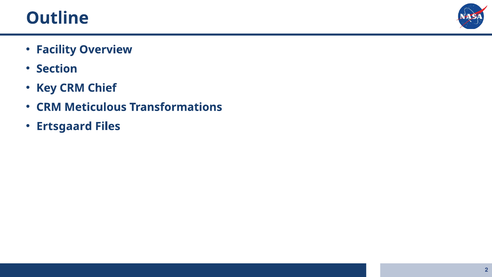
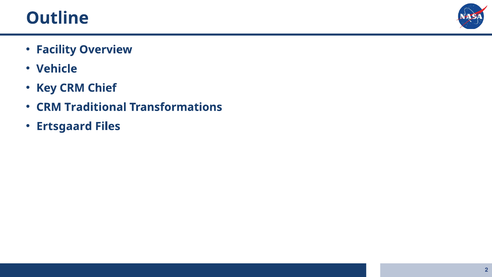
Section: Section -> Vehicle
Meticulous: Meticulous -> Traditional
